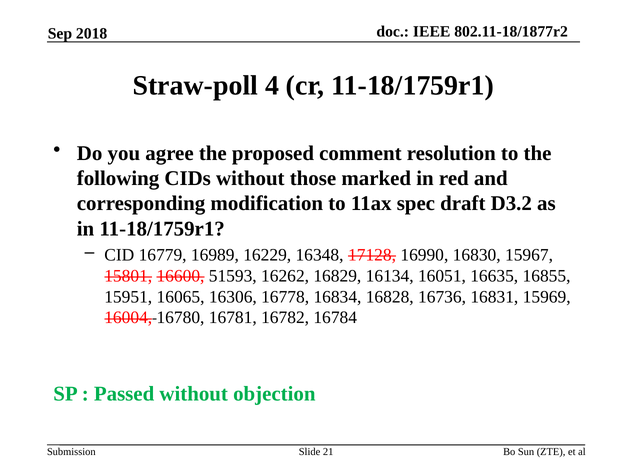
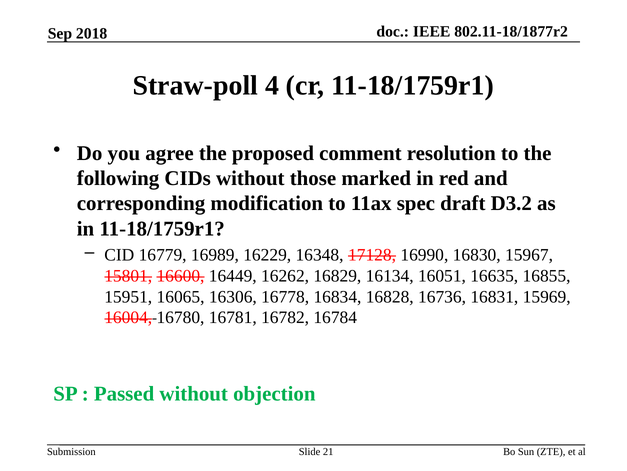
51593: 51593 -> 16449
